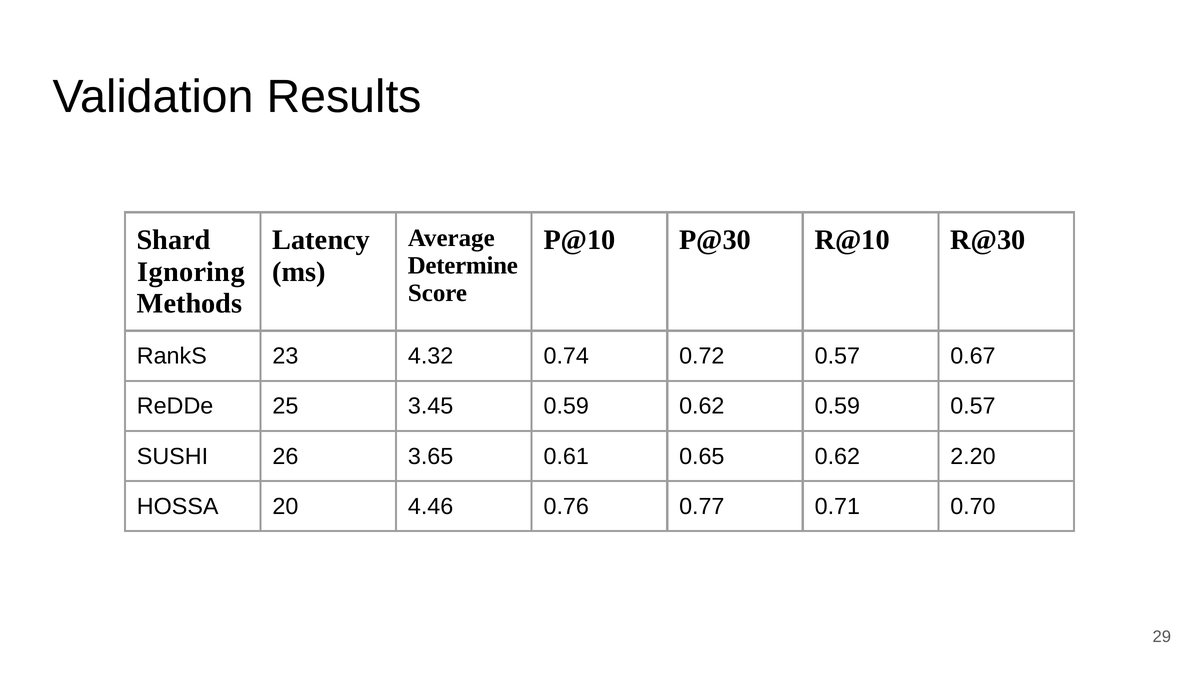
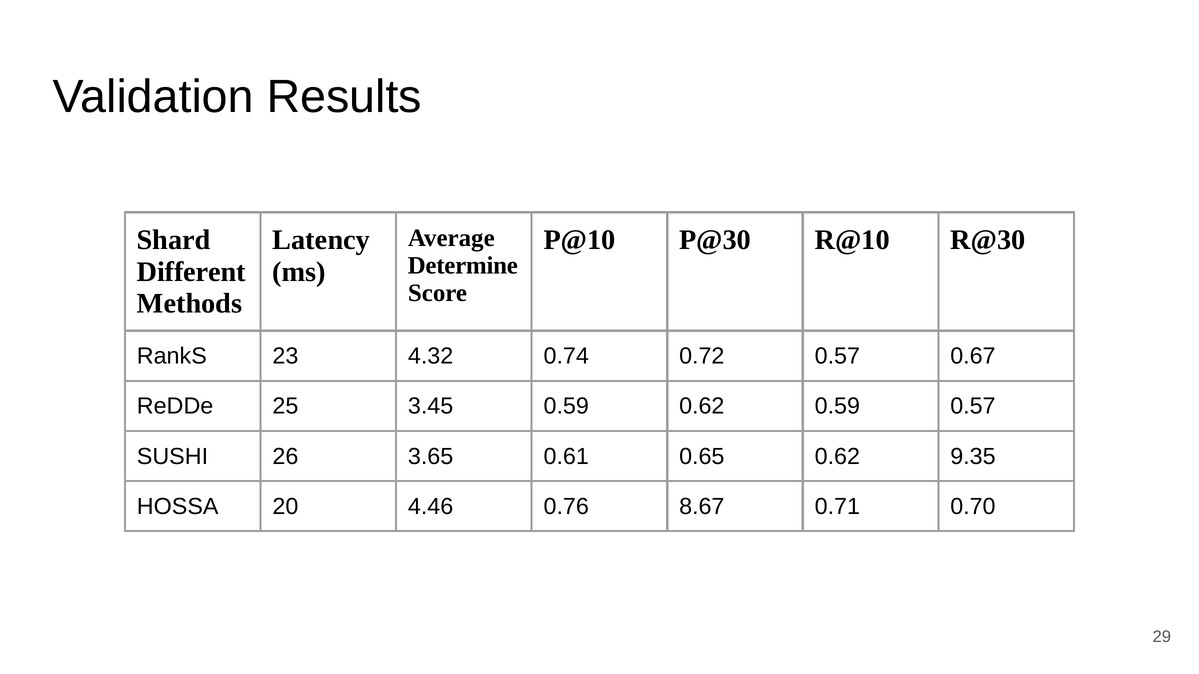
Ignoring: Ignoring -> Different
2.20: 2.20 -> 9.35
0.77: 0.77 -> 8.67
